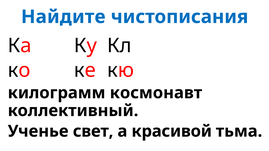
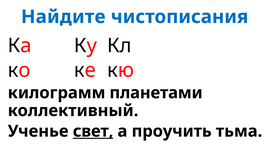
космонавт: космонавт -> планетами
свет underline: none -> present
красивой: красивой -> проучить
